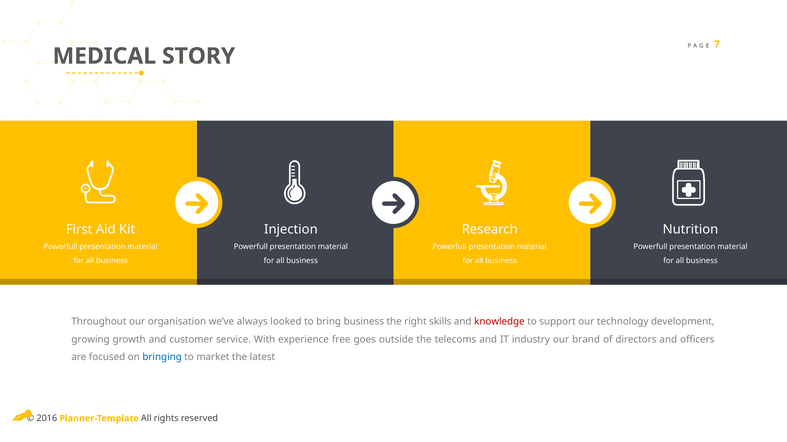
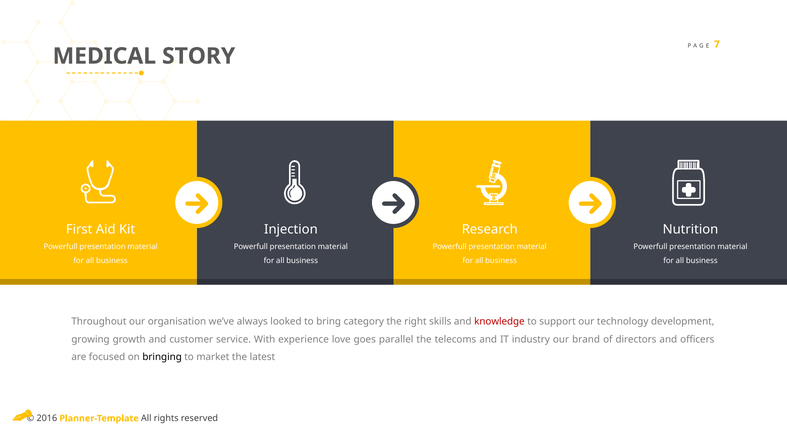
bring business: business -> category
free: free -> love
outside: outside -> parallel
bringing colour: blue -> black
